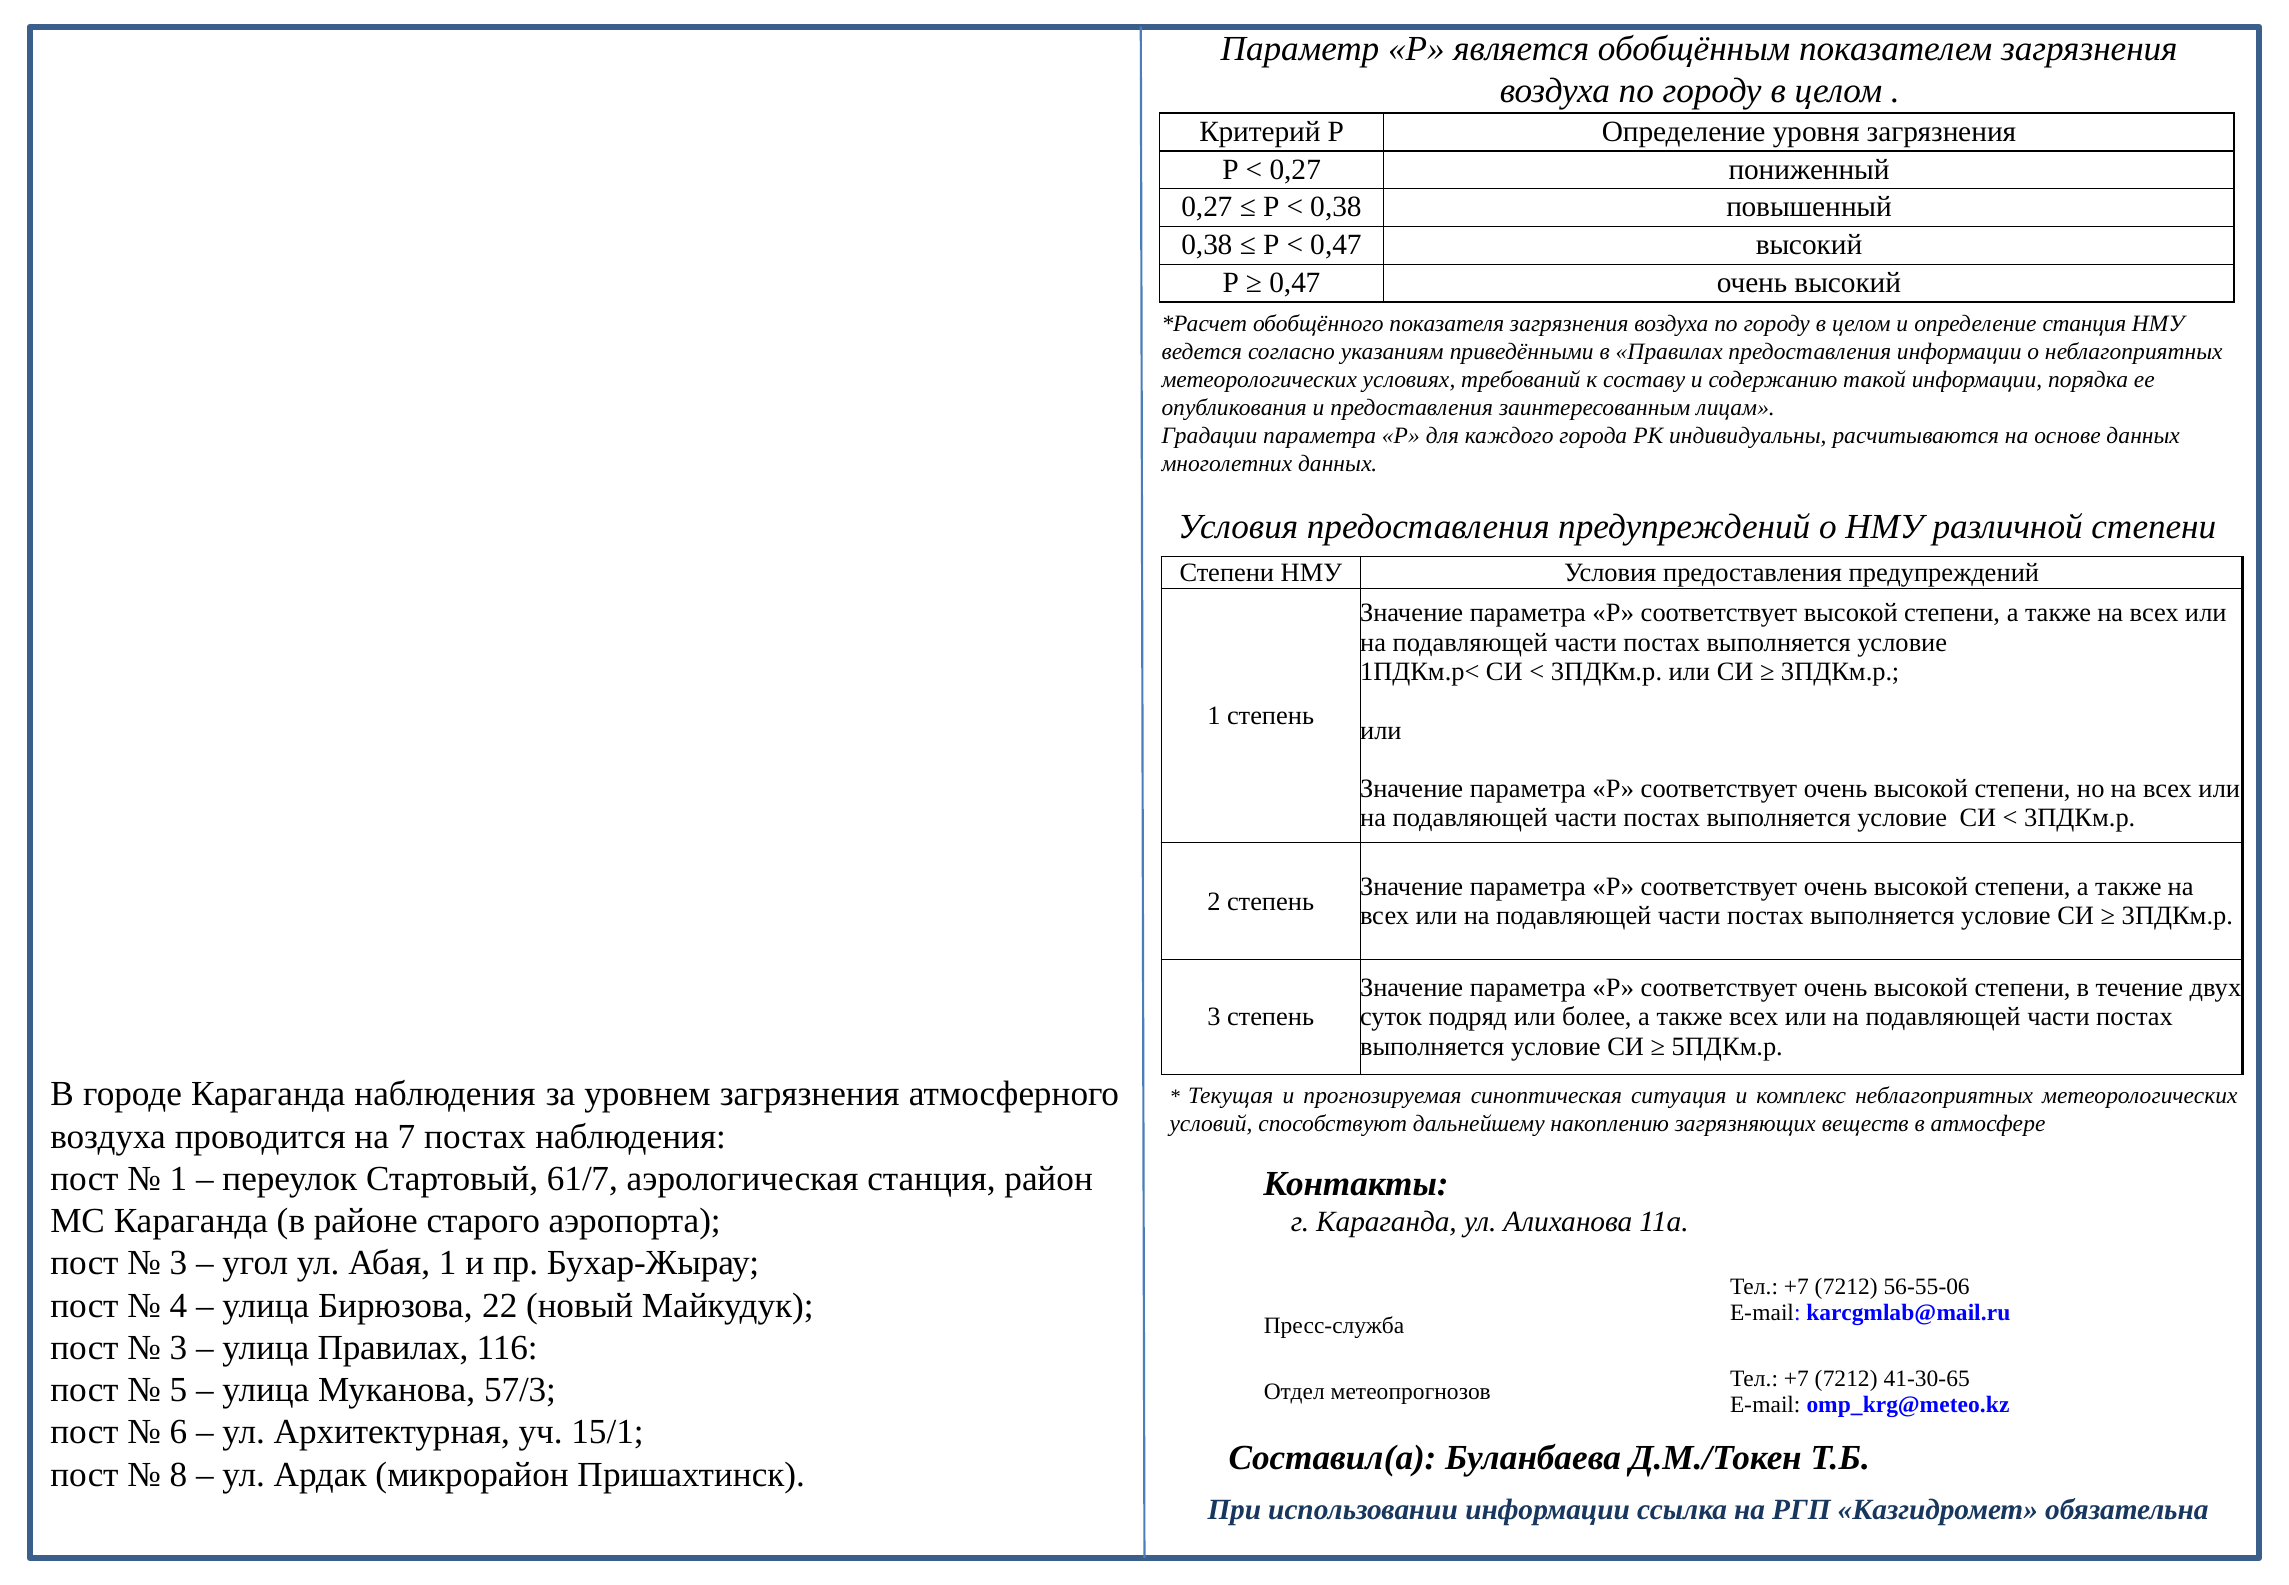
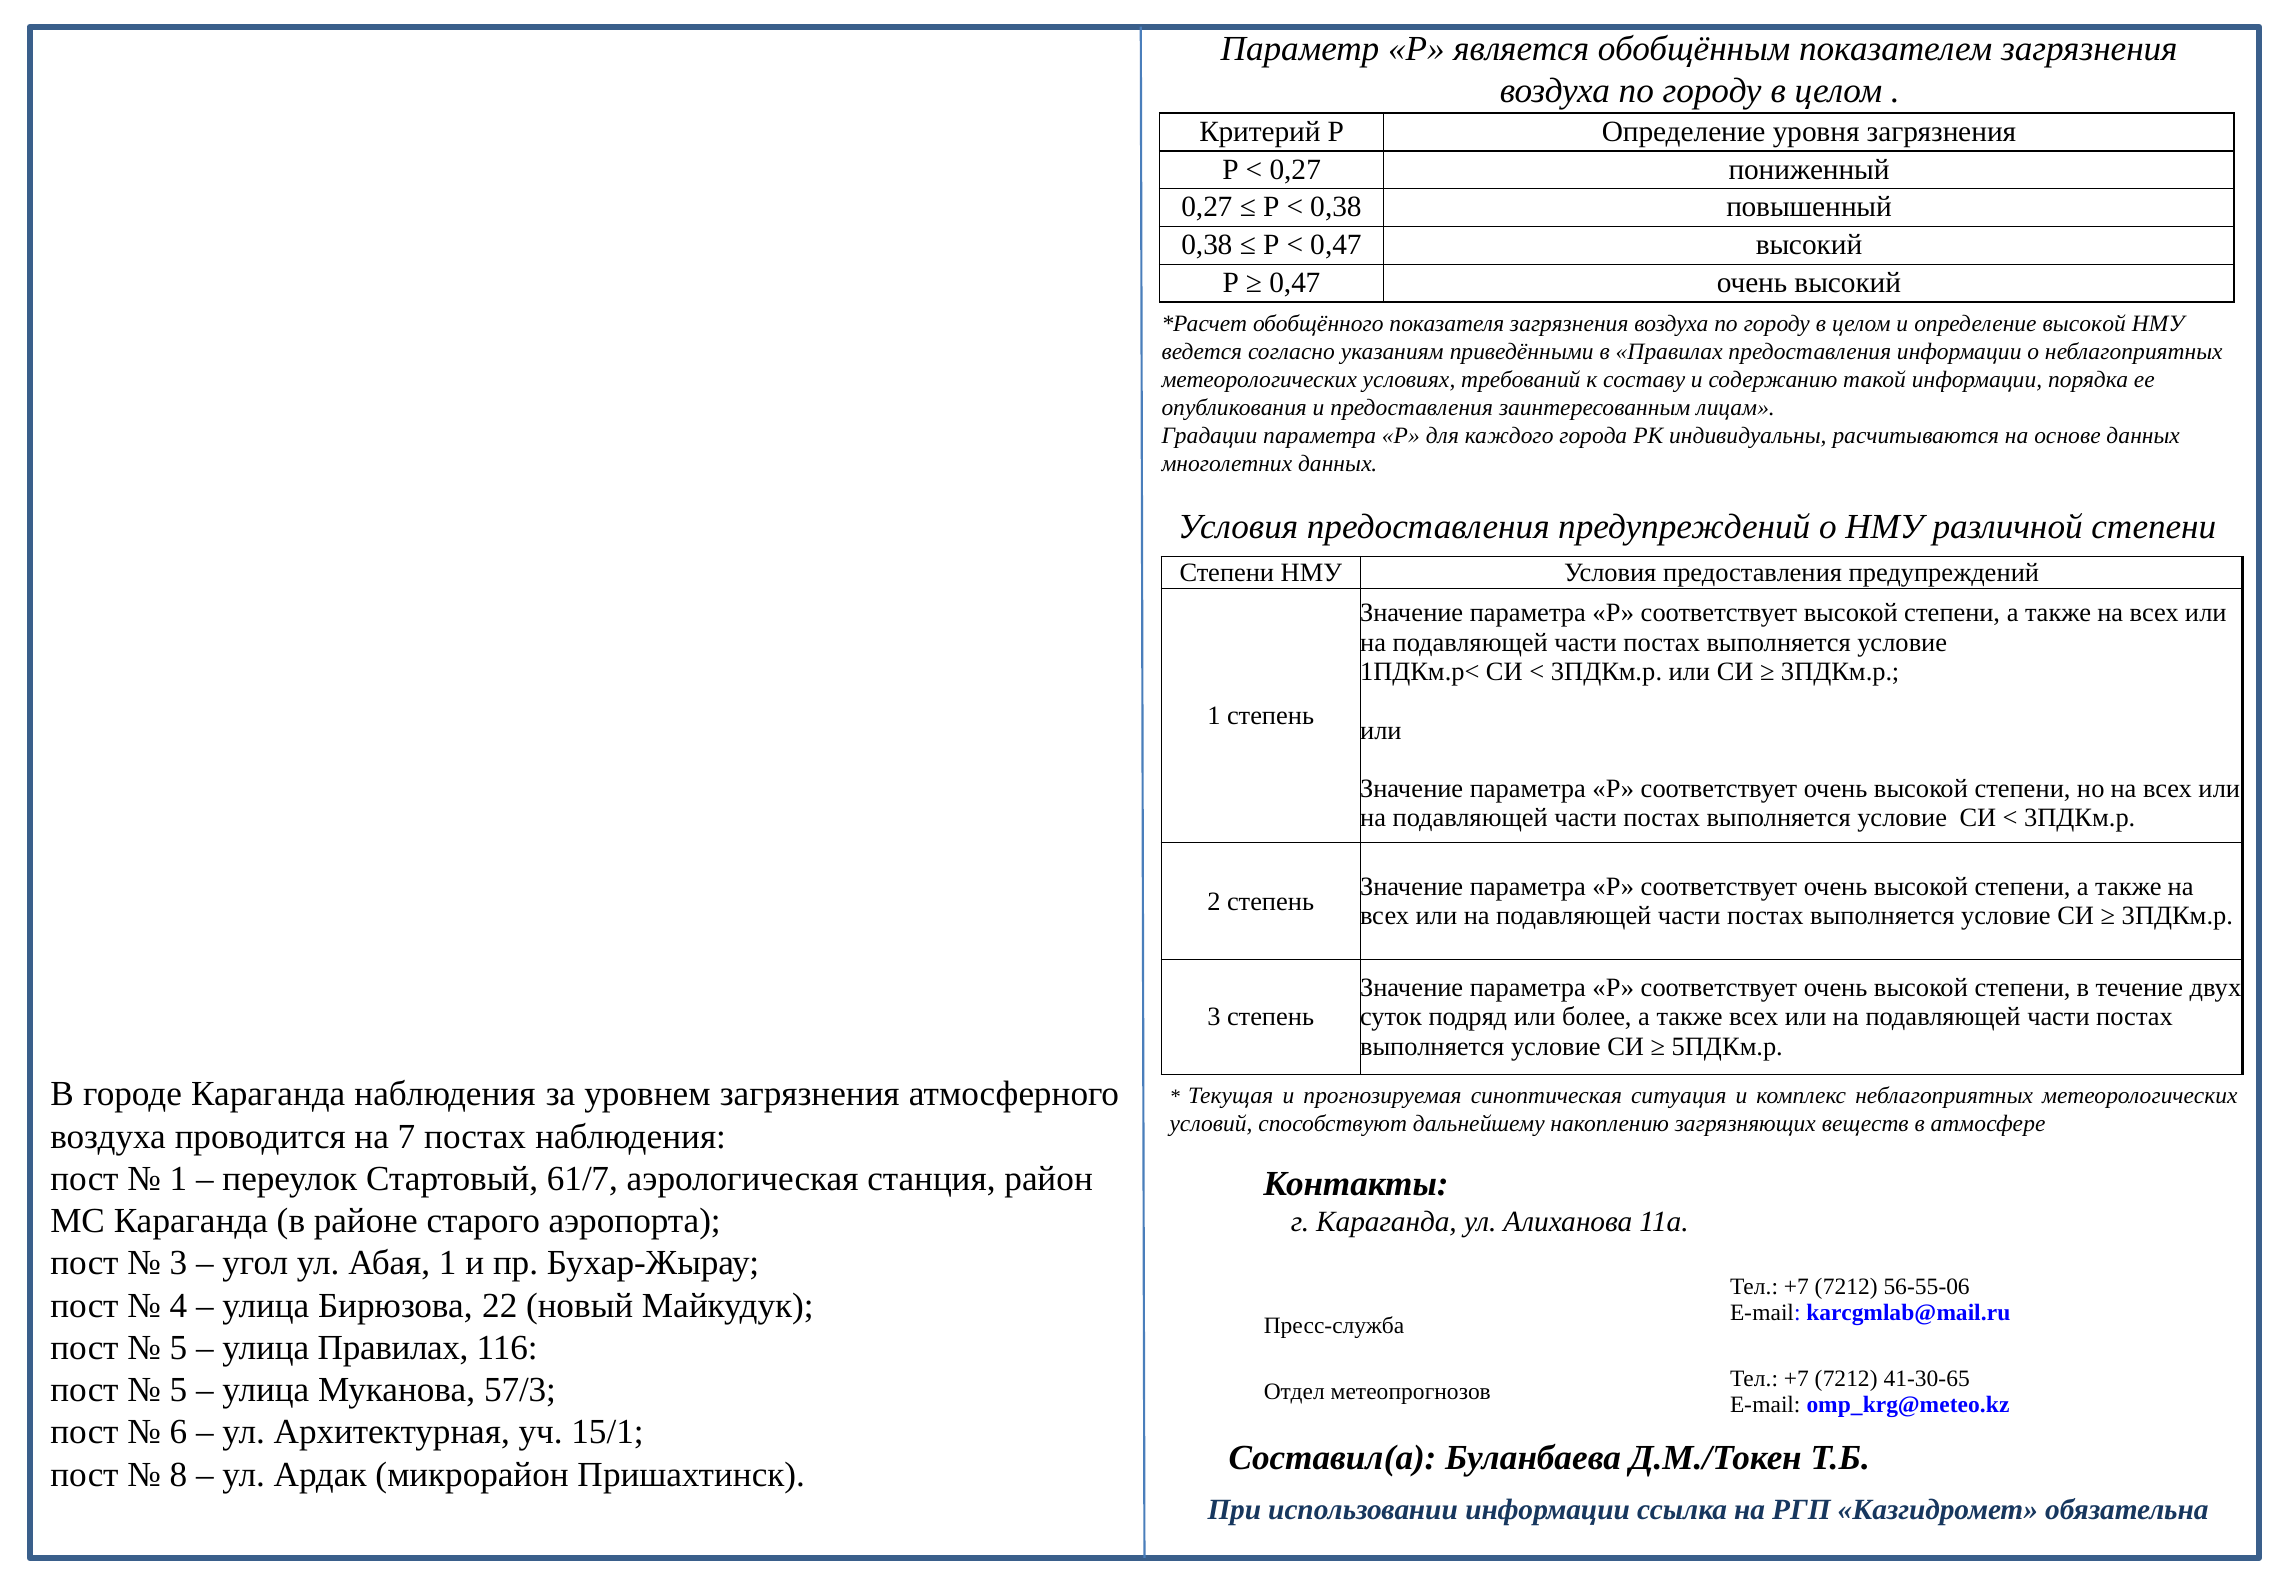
определение станция: станция -> высокой
3 at (178, 1347): 3 -> 5
